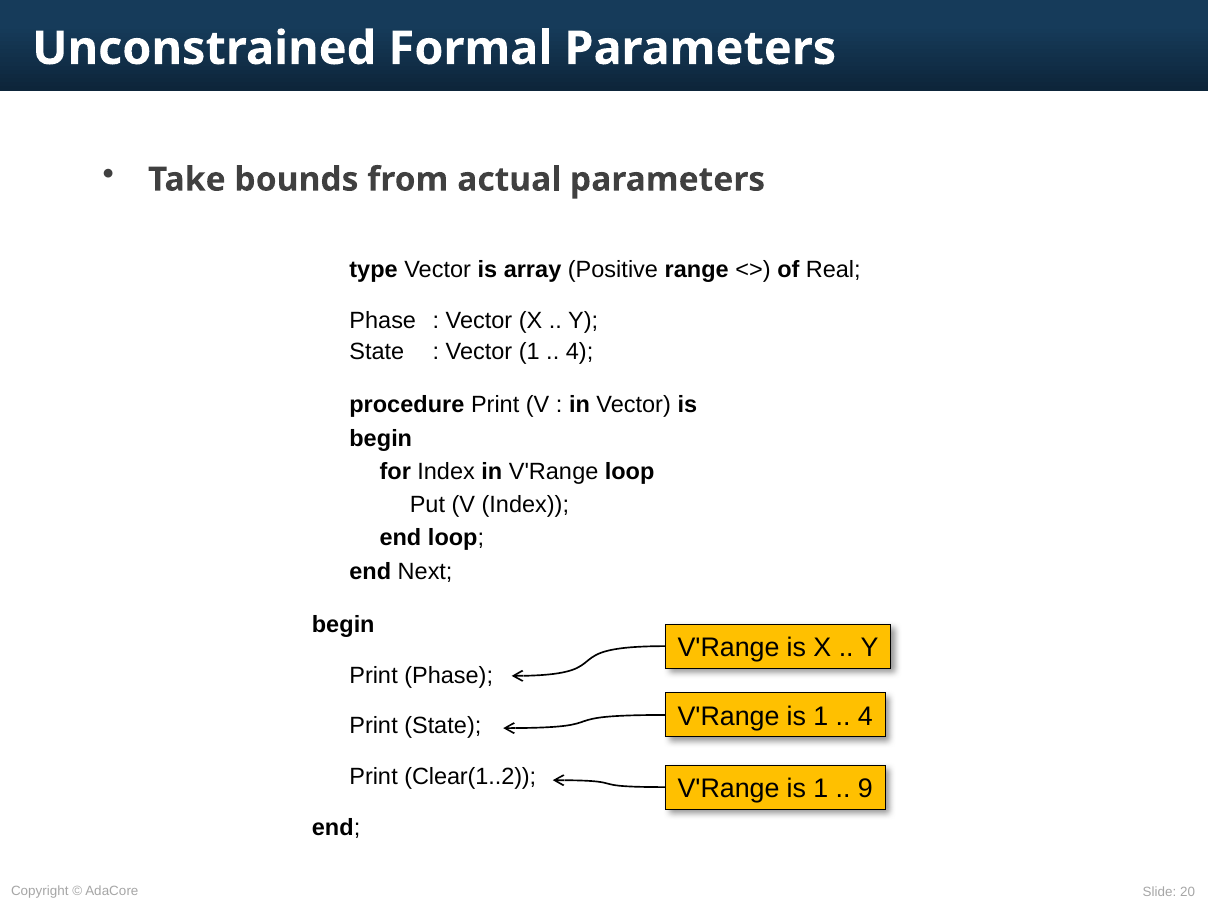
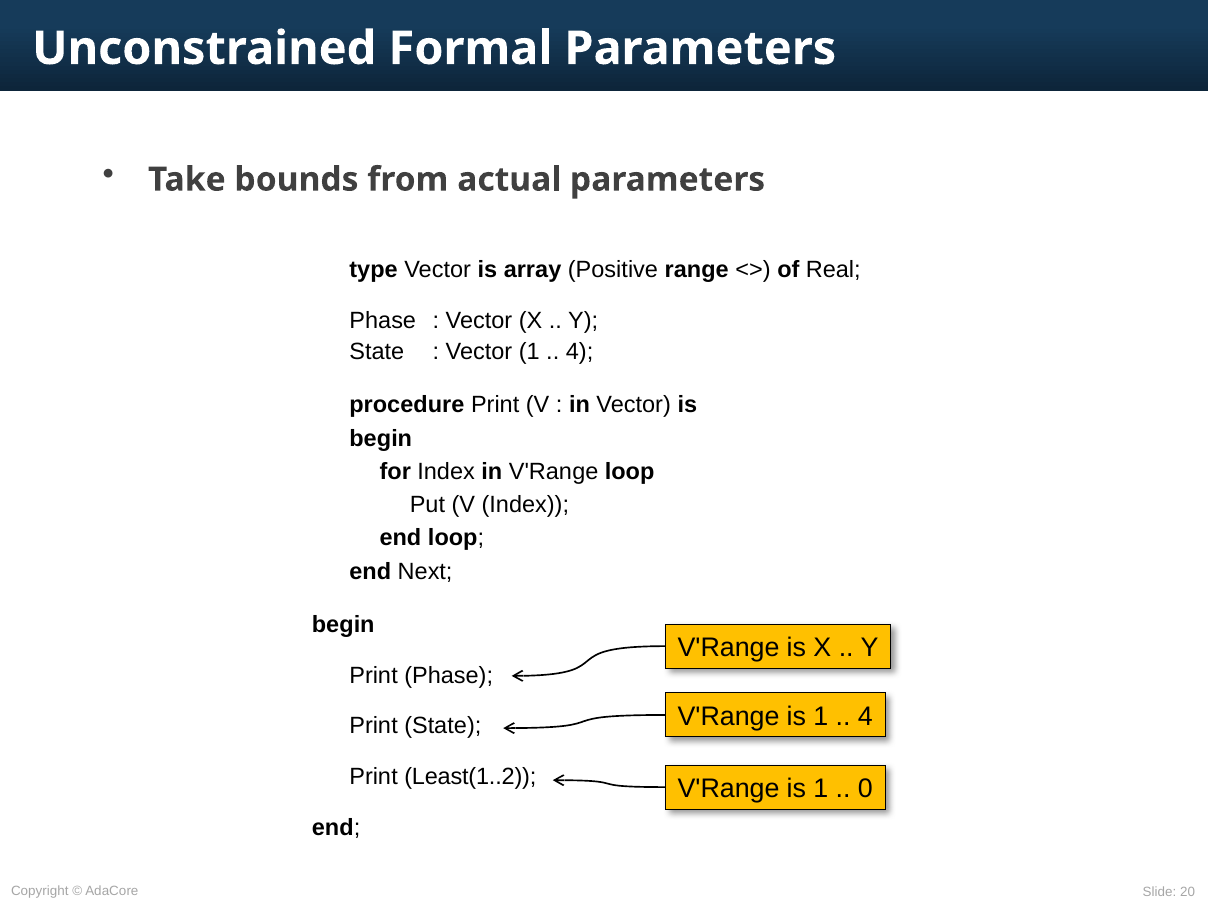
Clear(1..2: Clear(1..2 -> Least(1..2
9: 9 -> 0
